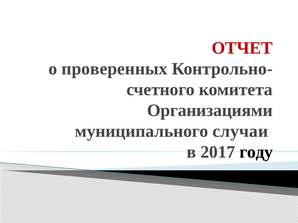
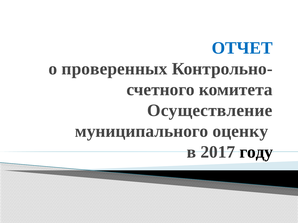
ОТЧЕТ colour: red -> blue
Организациями: Организациями -> Осуществление
случаи: случаи -> оценку
